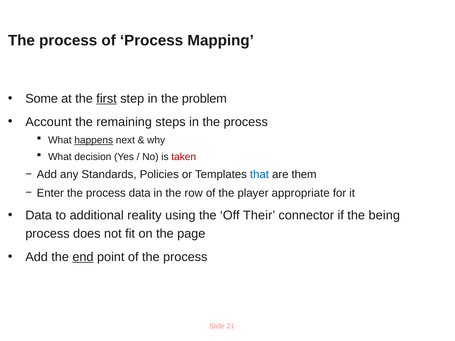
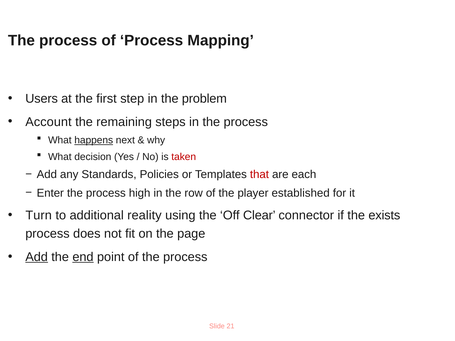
Some: Some -> Users
first underline: present -> none
that colour: blue -> red
them: them -> each
process data: data -> high
appropriate: appropriate -> established
Data at (39, 216): Data -> Turn
Their: Their -> Clear
being: being -> exists
Add at (37, 257) underline: none -> present
